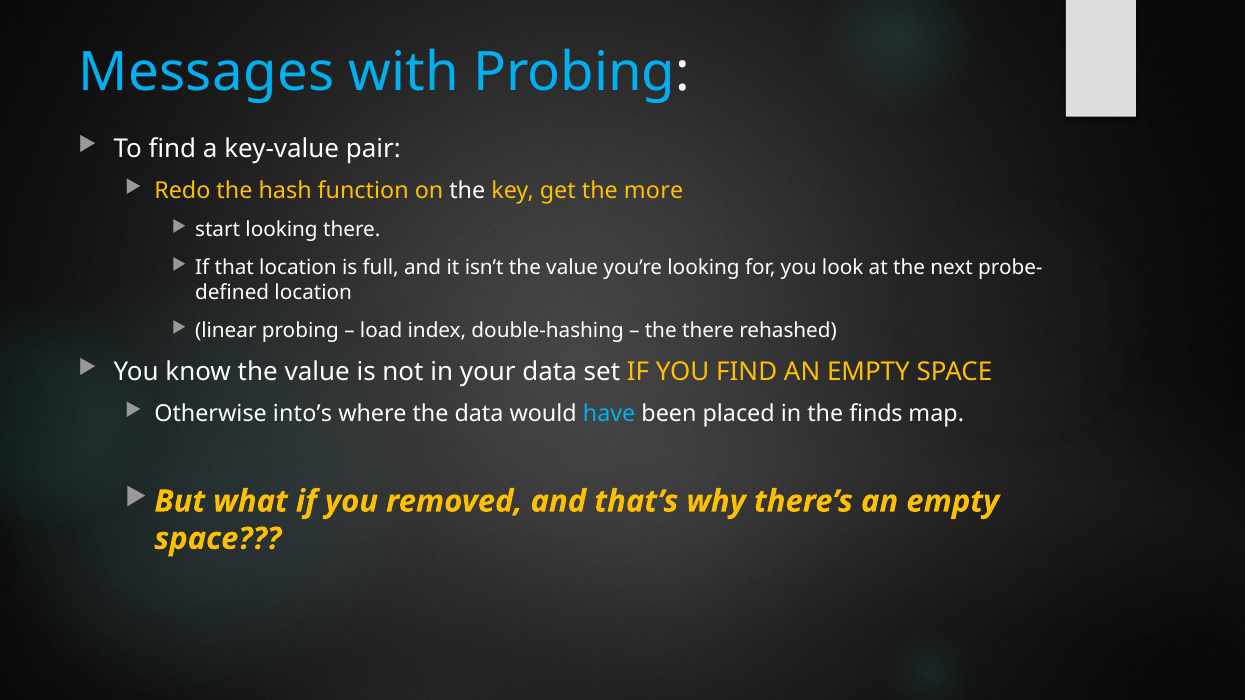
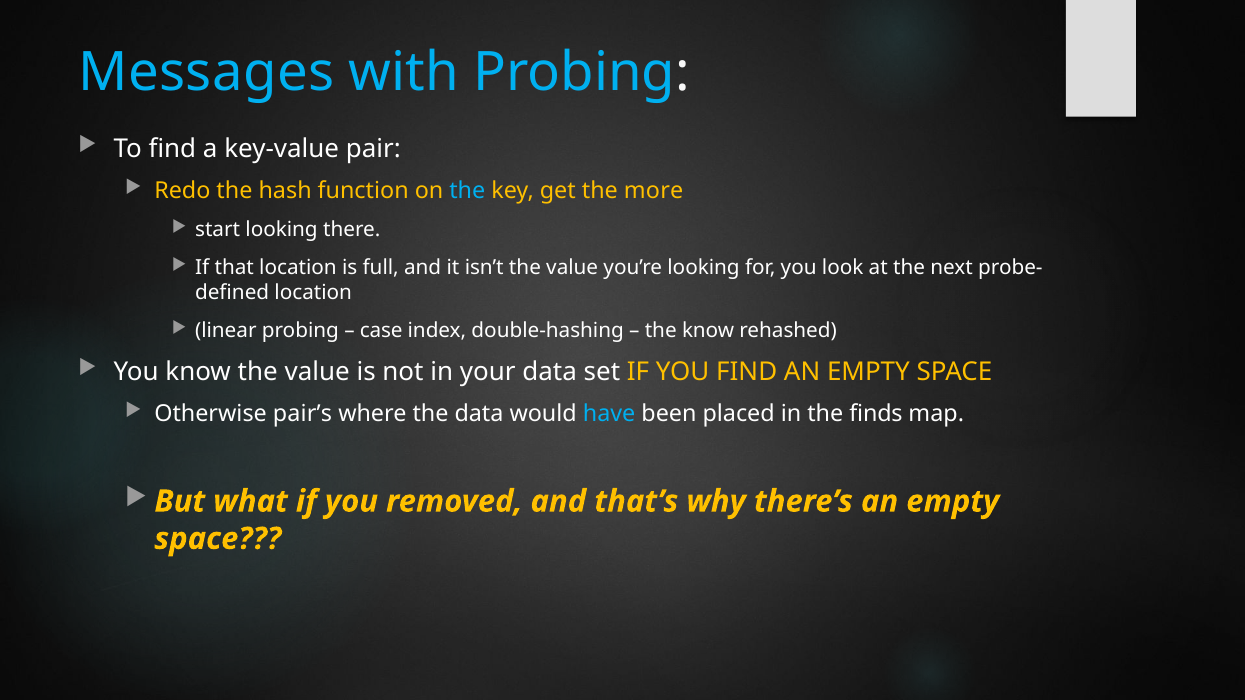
the at (467, 191) colour: white -> light blue
load: load -> case
the there: there -> know
into’s: into’s -> pair’s
